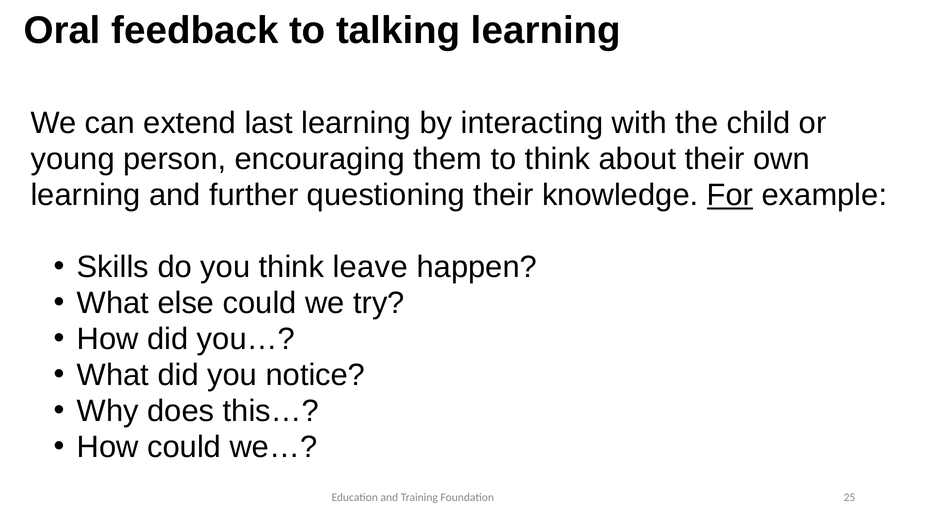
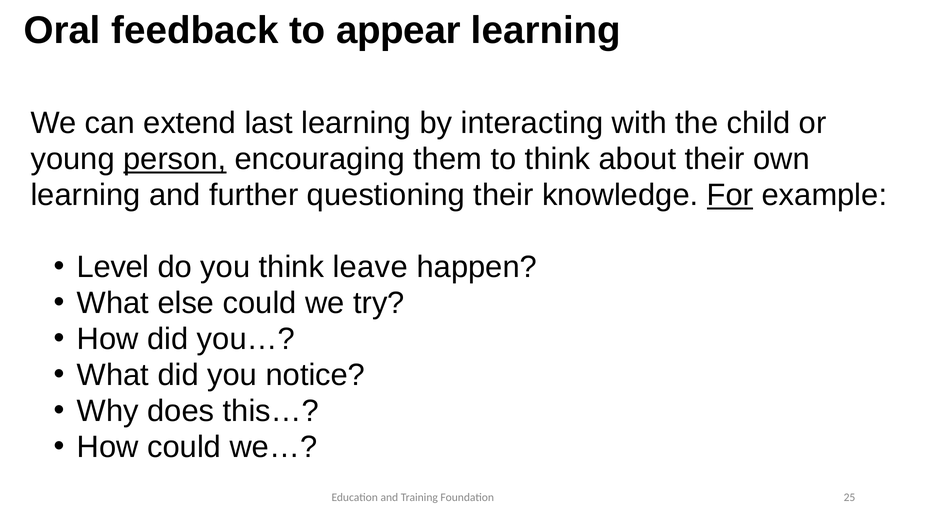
talking: talking -> appear
person underline: none -> present
Skills: Skills -> Level
